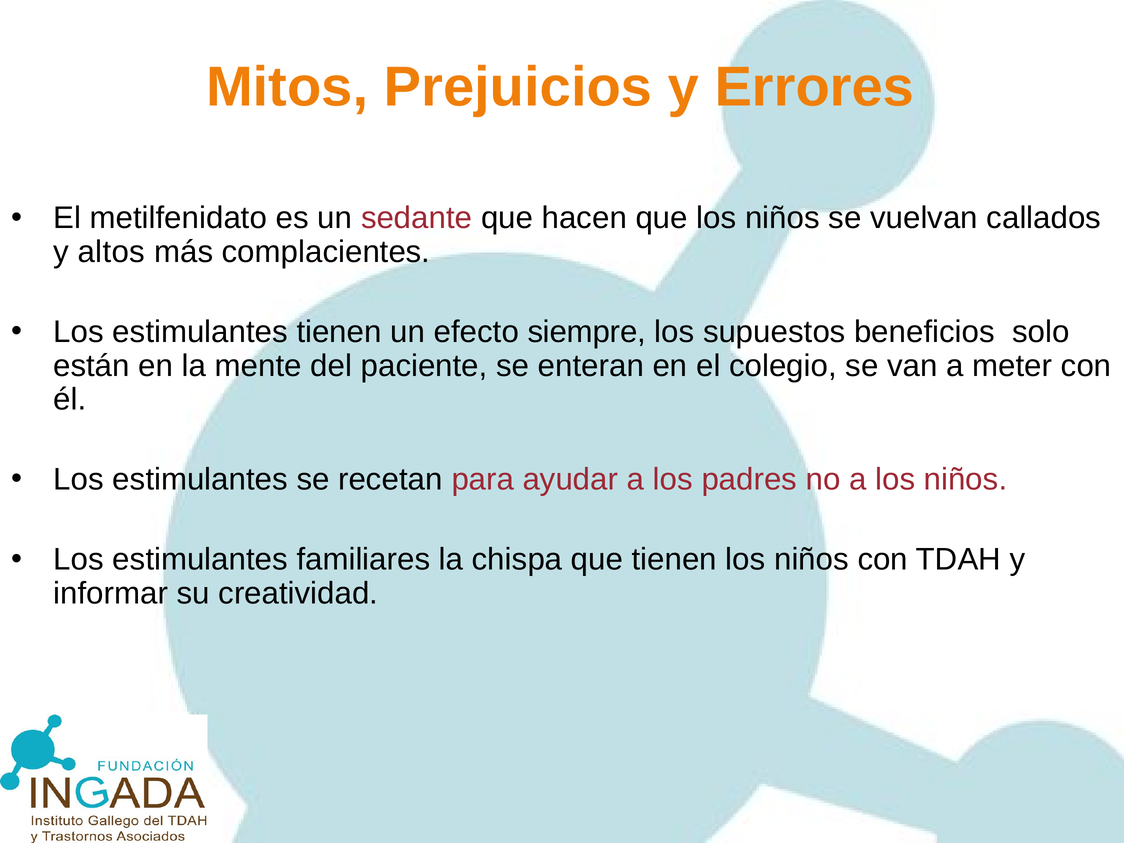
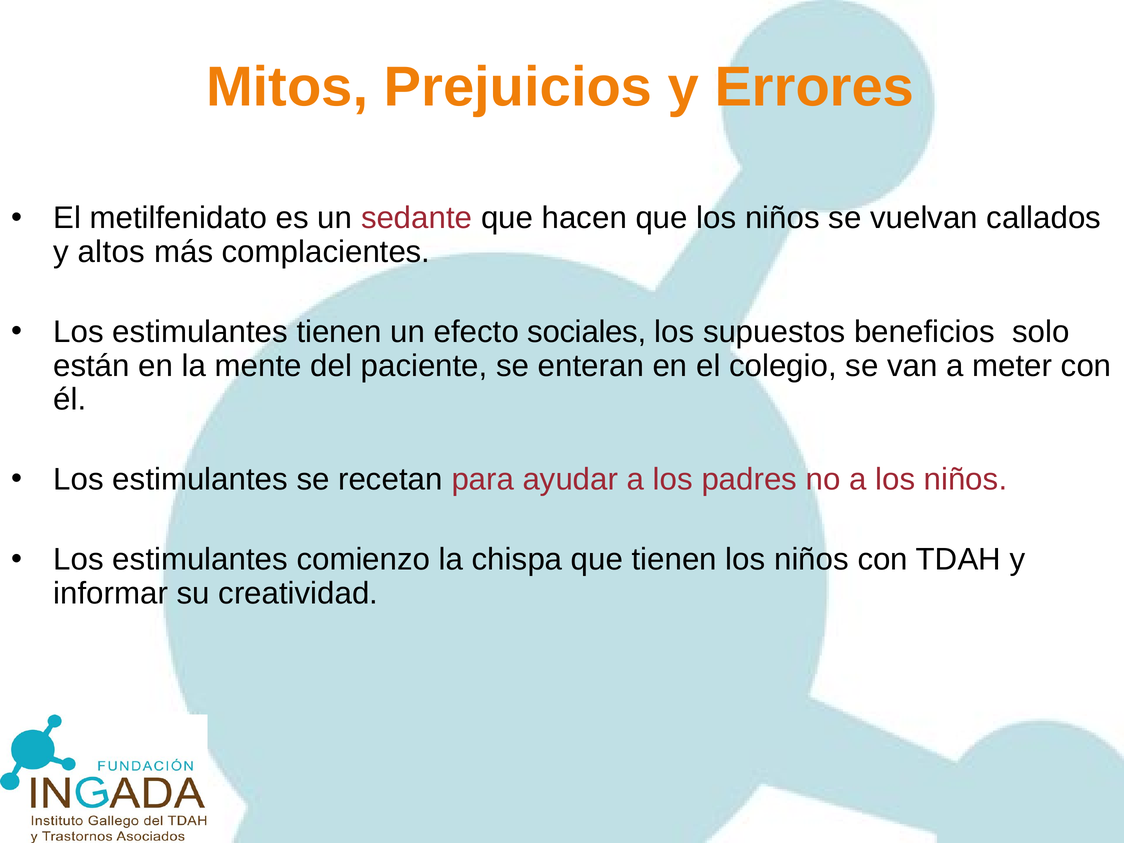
siempre: siempre -> sociales
familiares: familiares -> comienzo
